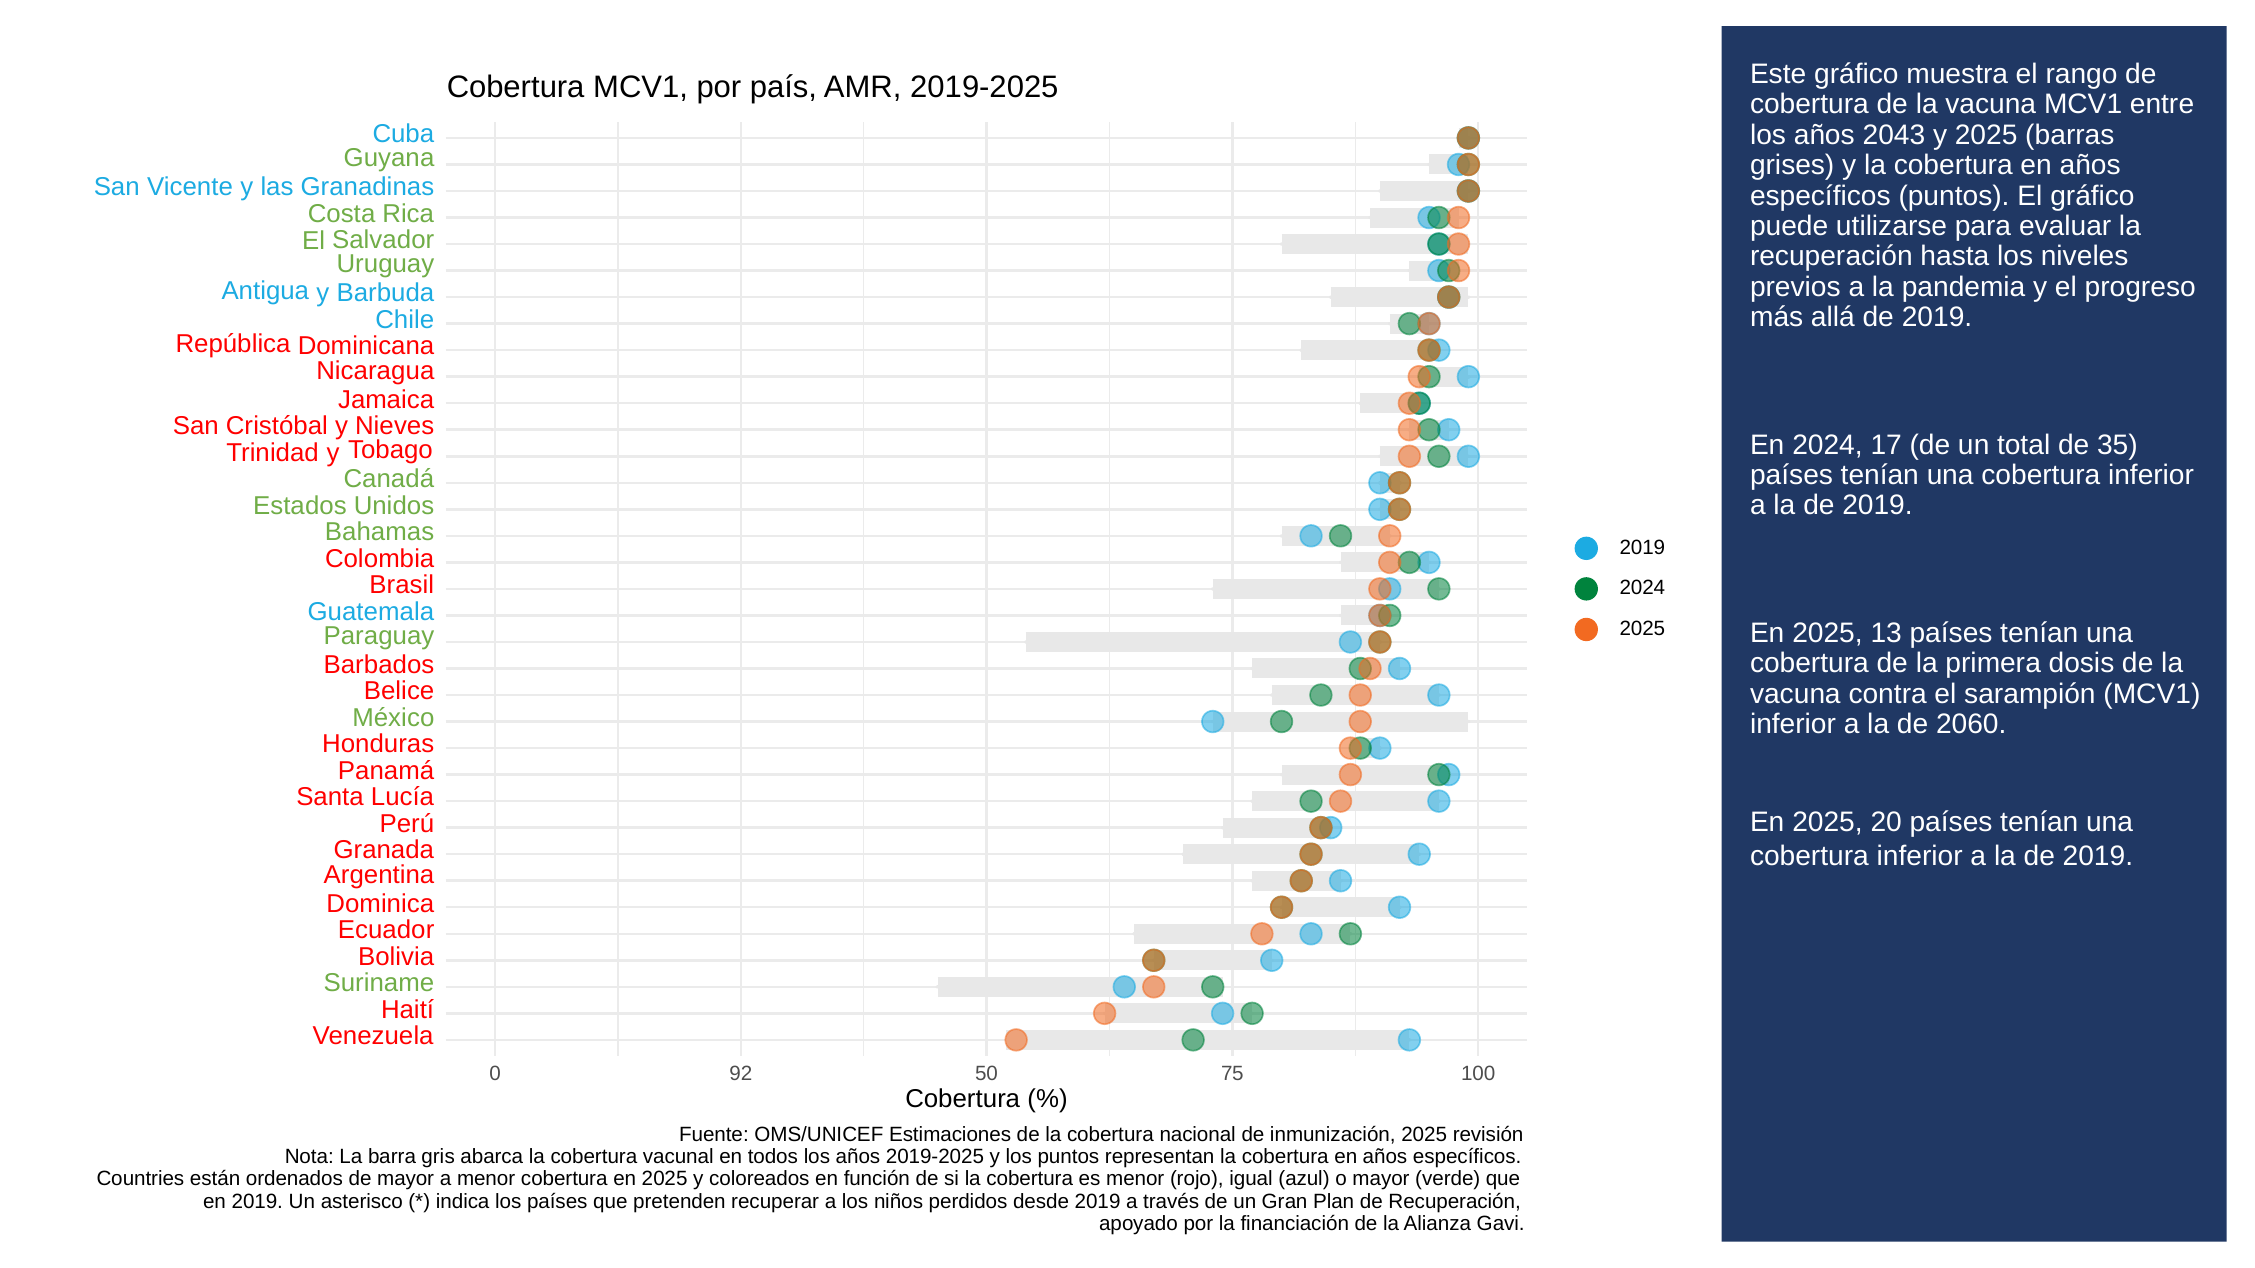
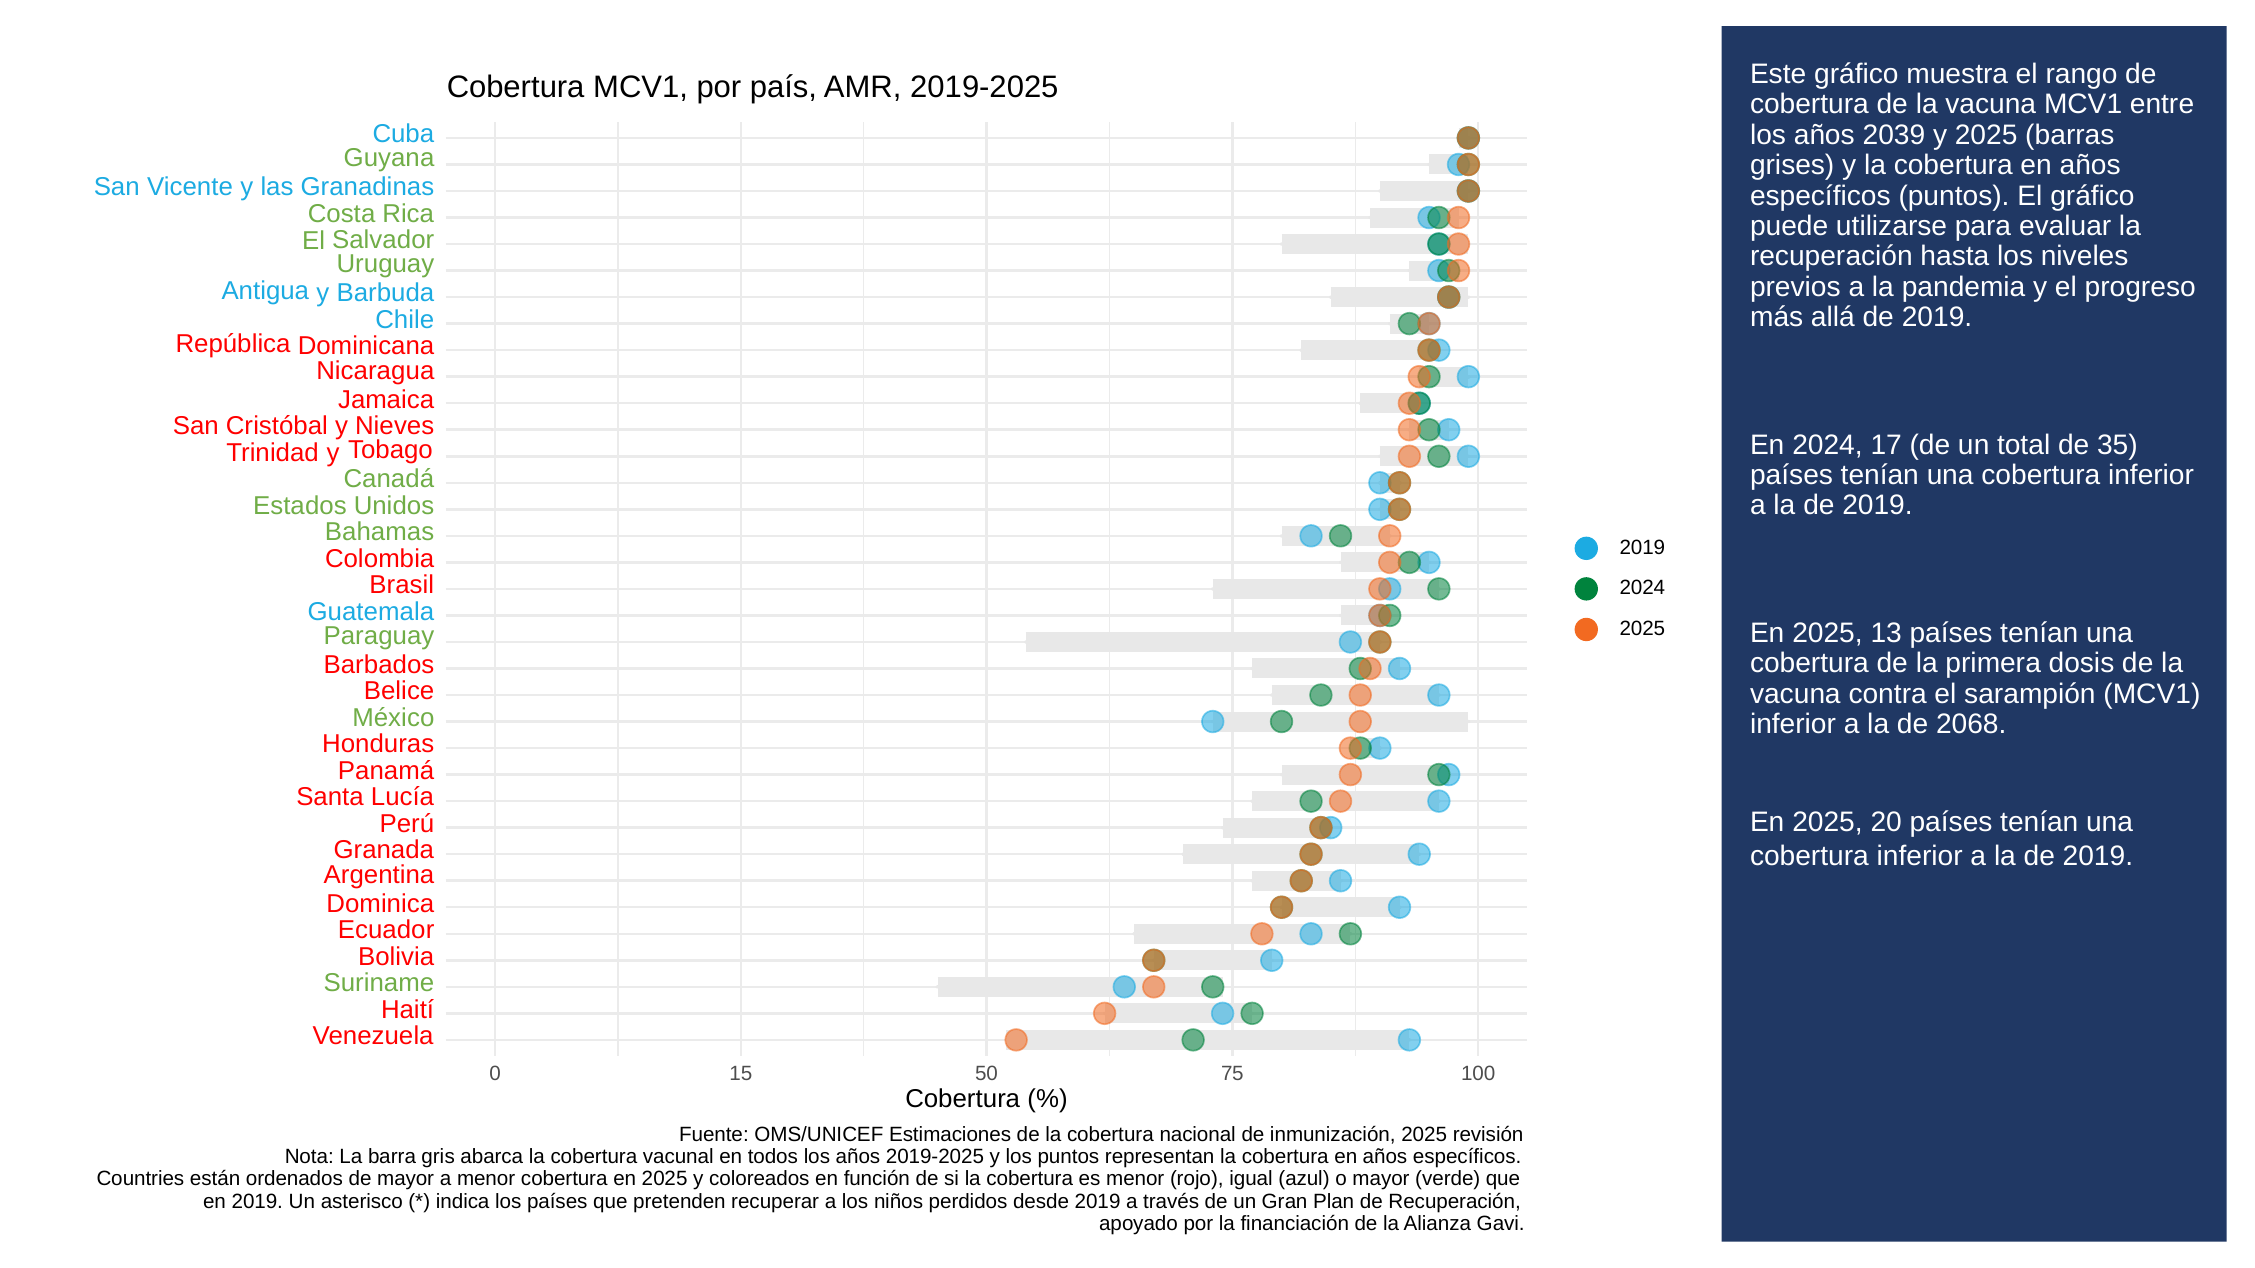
2043: 2043 -> 2039
2060: 2060 -> 2068
92: 92 -> 15
